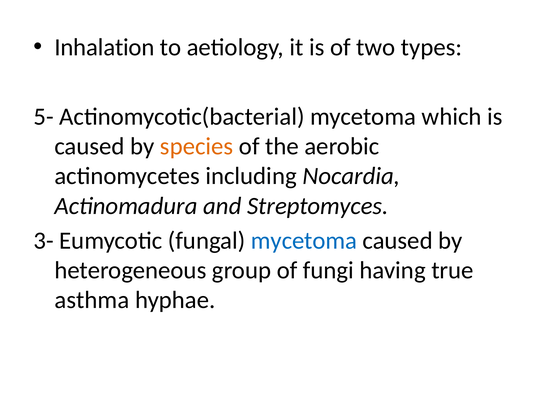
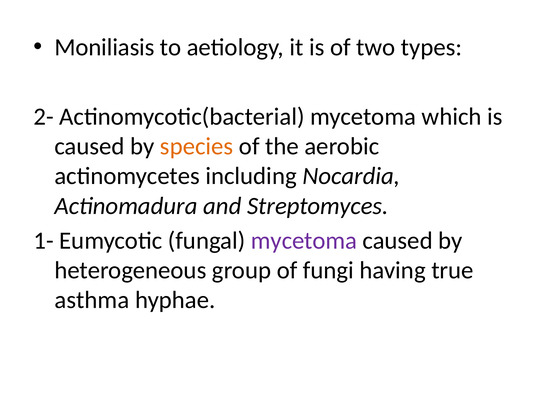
Inhalation: Inhalation -> Moniliasis
5-: 5- -> 2-
3-: 3- -> 1-
mycetoma at (304, 241) colour: blue -> purple
